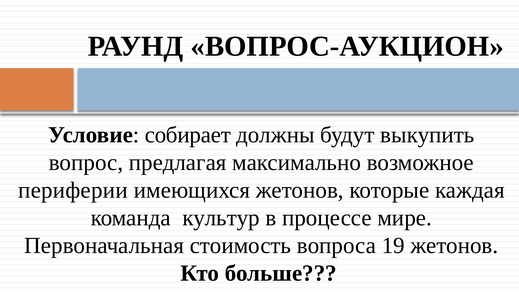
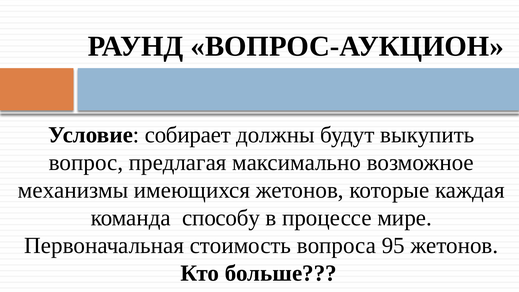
периферии: периферии -> механизмы
культур: культур -> способу
19: 19 -> 95
